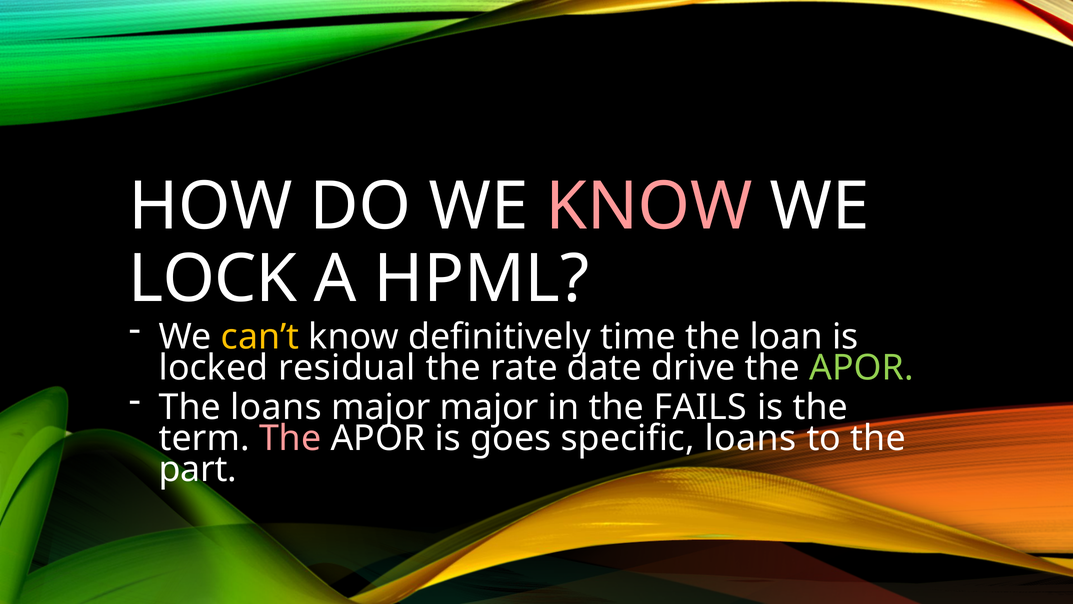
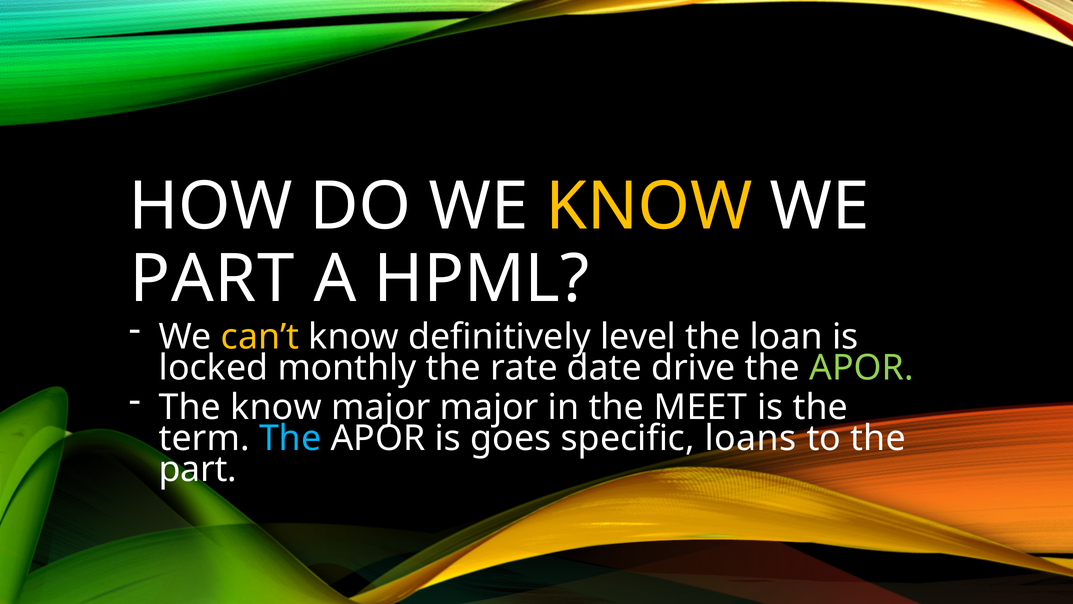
KNOW at (649, 206) colour: pink -> yellow
LOCK at (213, 279): LOCK -> PART
time: time -> level
residual: residual -> monthly
The loans: loans -> know
FAILS: FAILS -> MEET
The at (290, 438) colour: pink -> light blue
